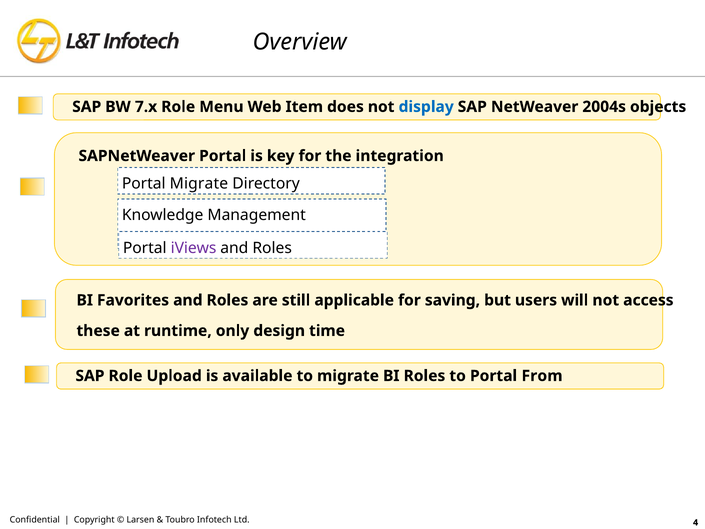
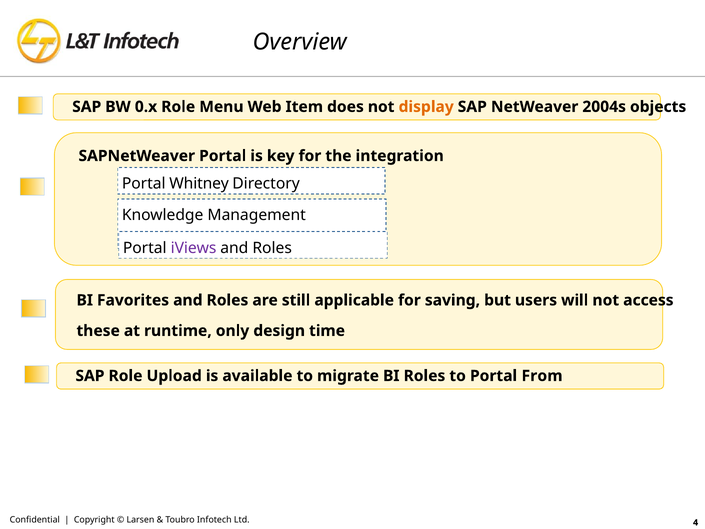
7.x: 7.x -> 0.x
display colour: blue -> orange
Portal Migrate: Migrate -> Whitney
